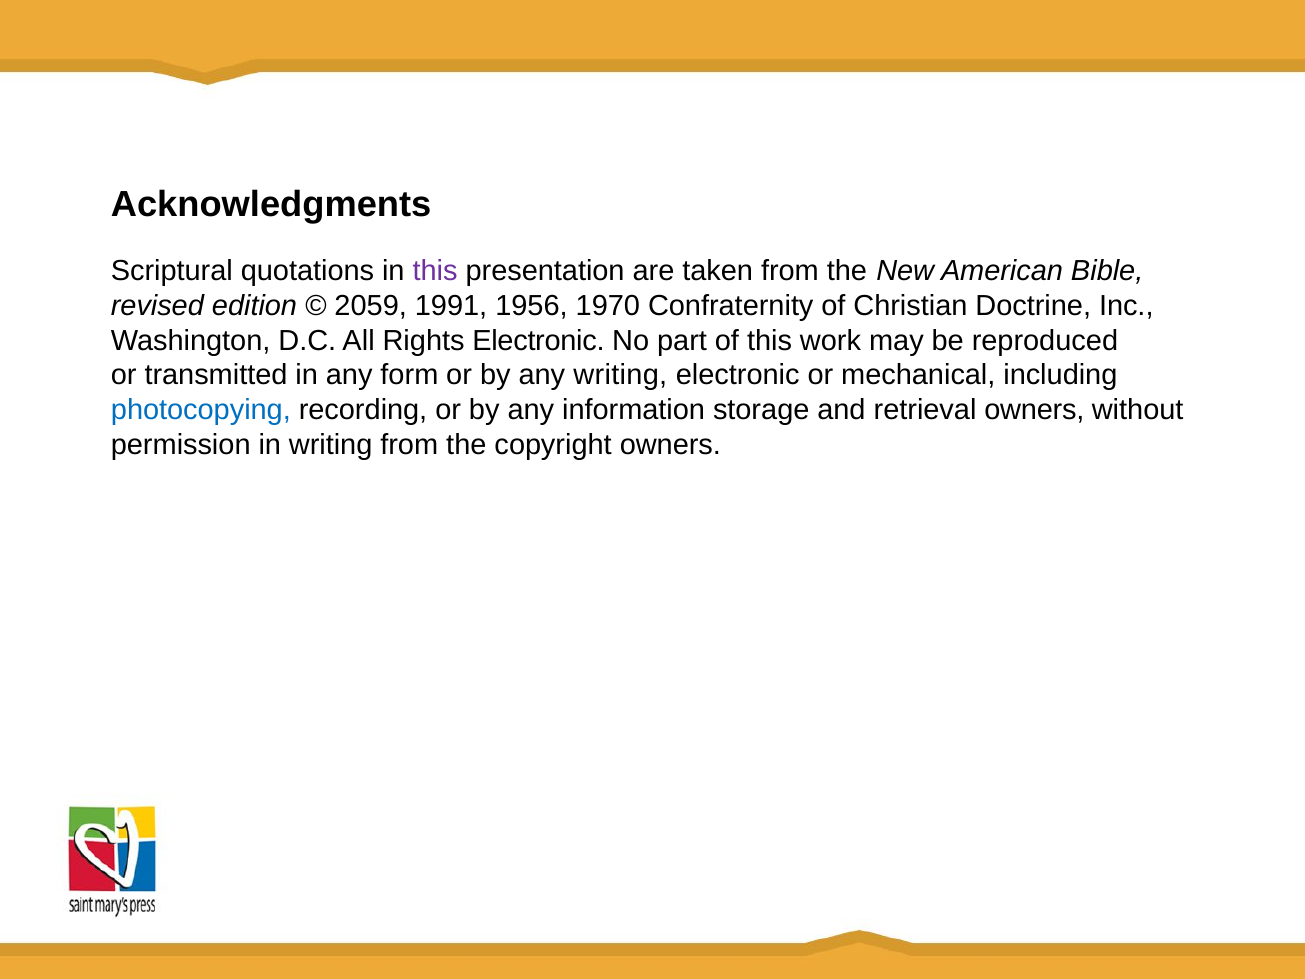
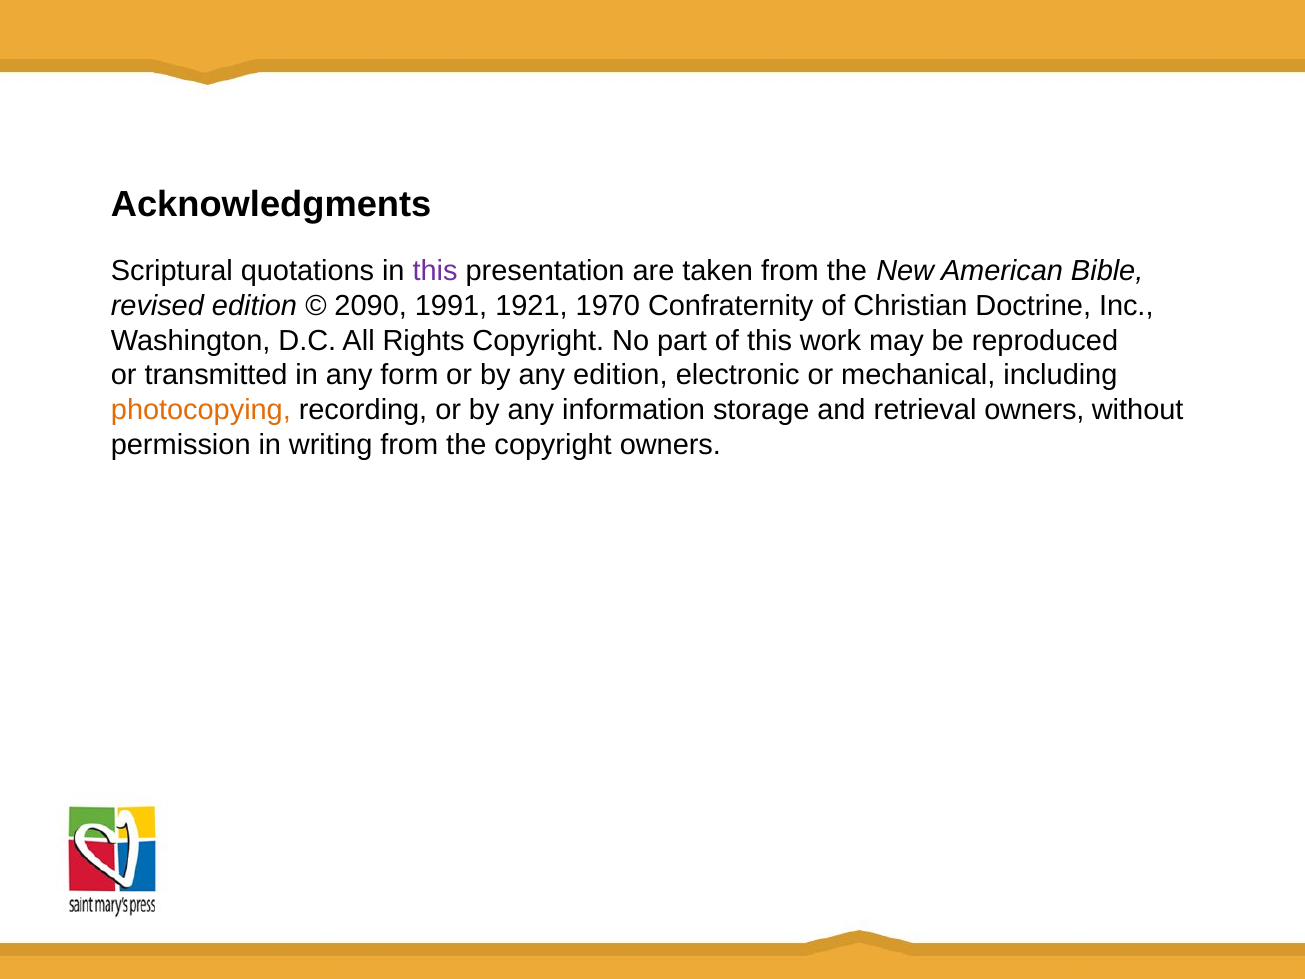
2059: 2059 -> 2090
1956: 1956 -> 1921
Rights Electronic: Electronic -> Copyright
any writing: writing -> edition
photocopying colour: blue -> orange
